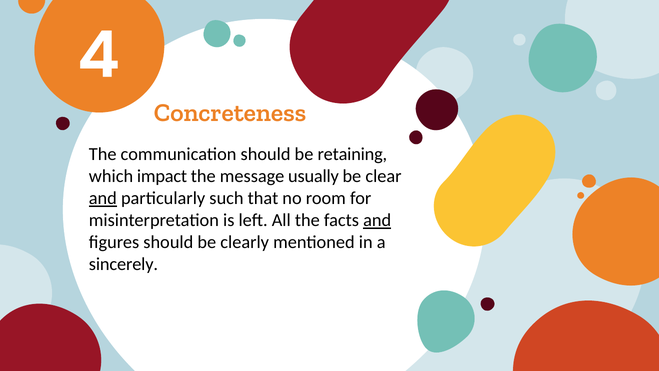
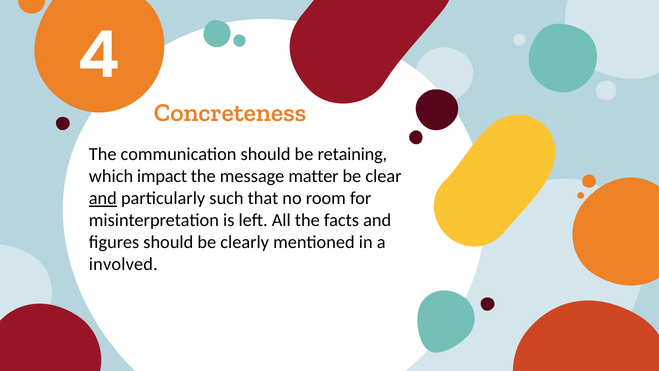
usually: usually -> matter
and at (377, 220) underline: present -> none
sincerely: sincerely -> involved
